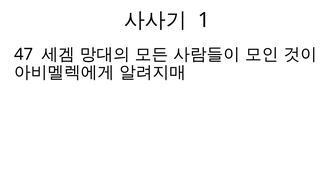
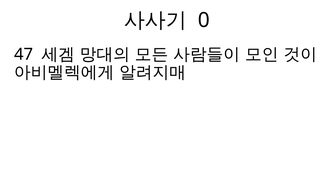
1: 1 -> 0
